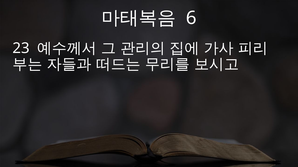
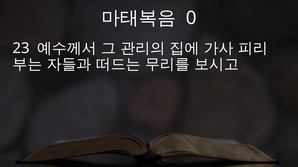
6: 6 -> 0
